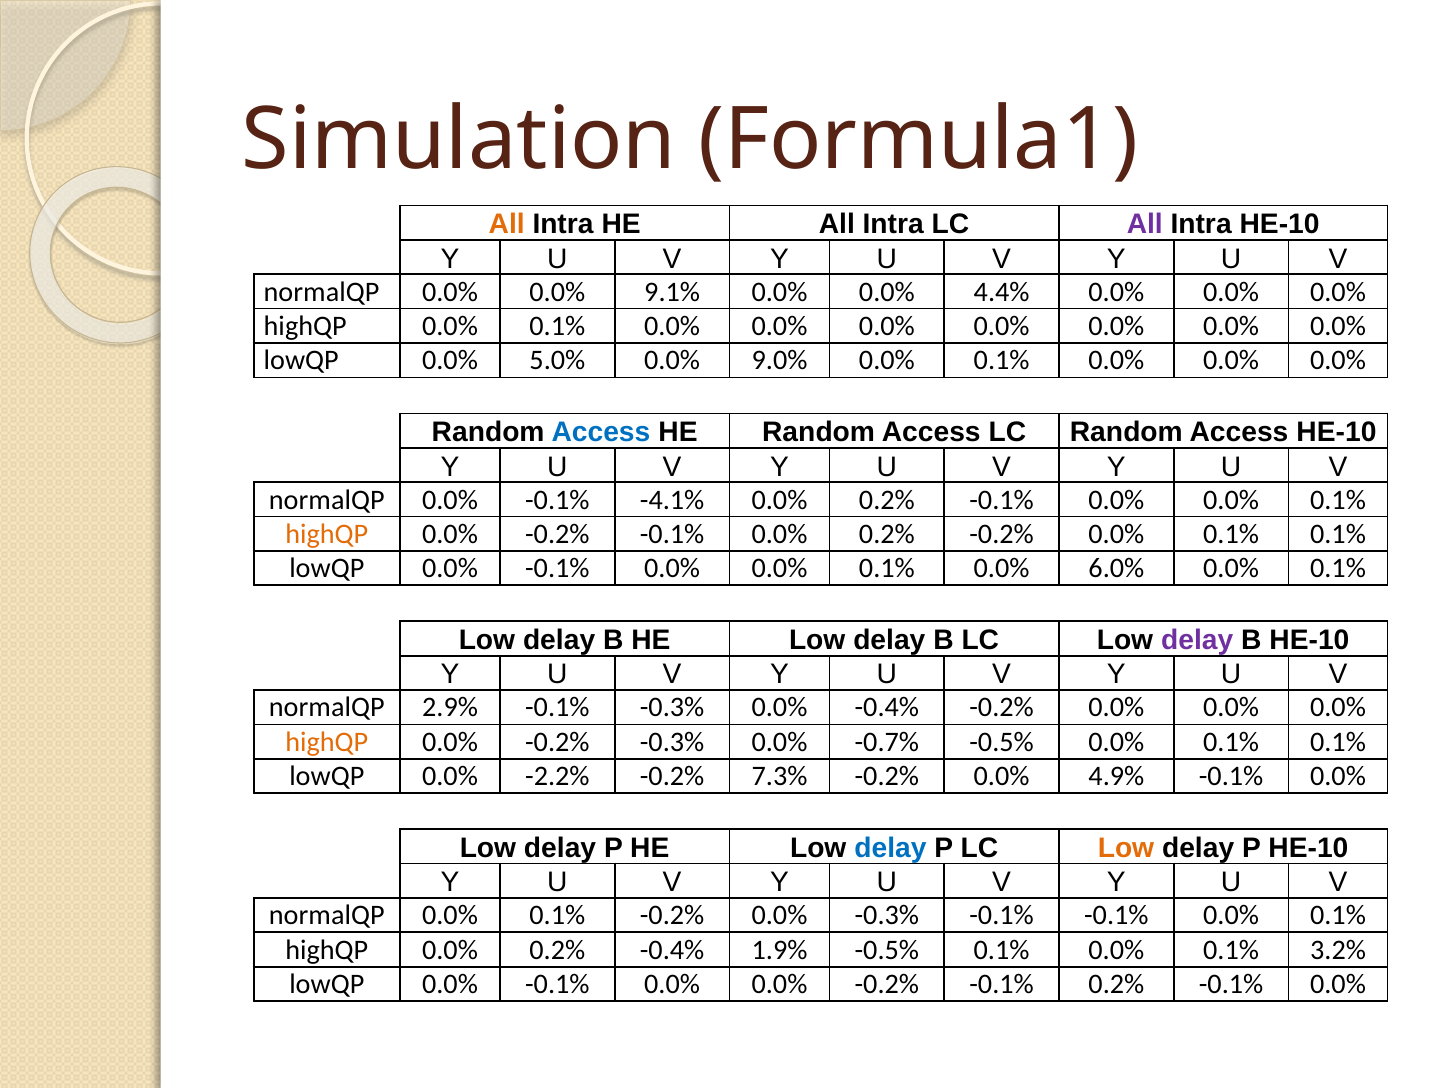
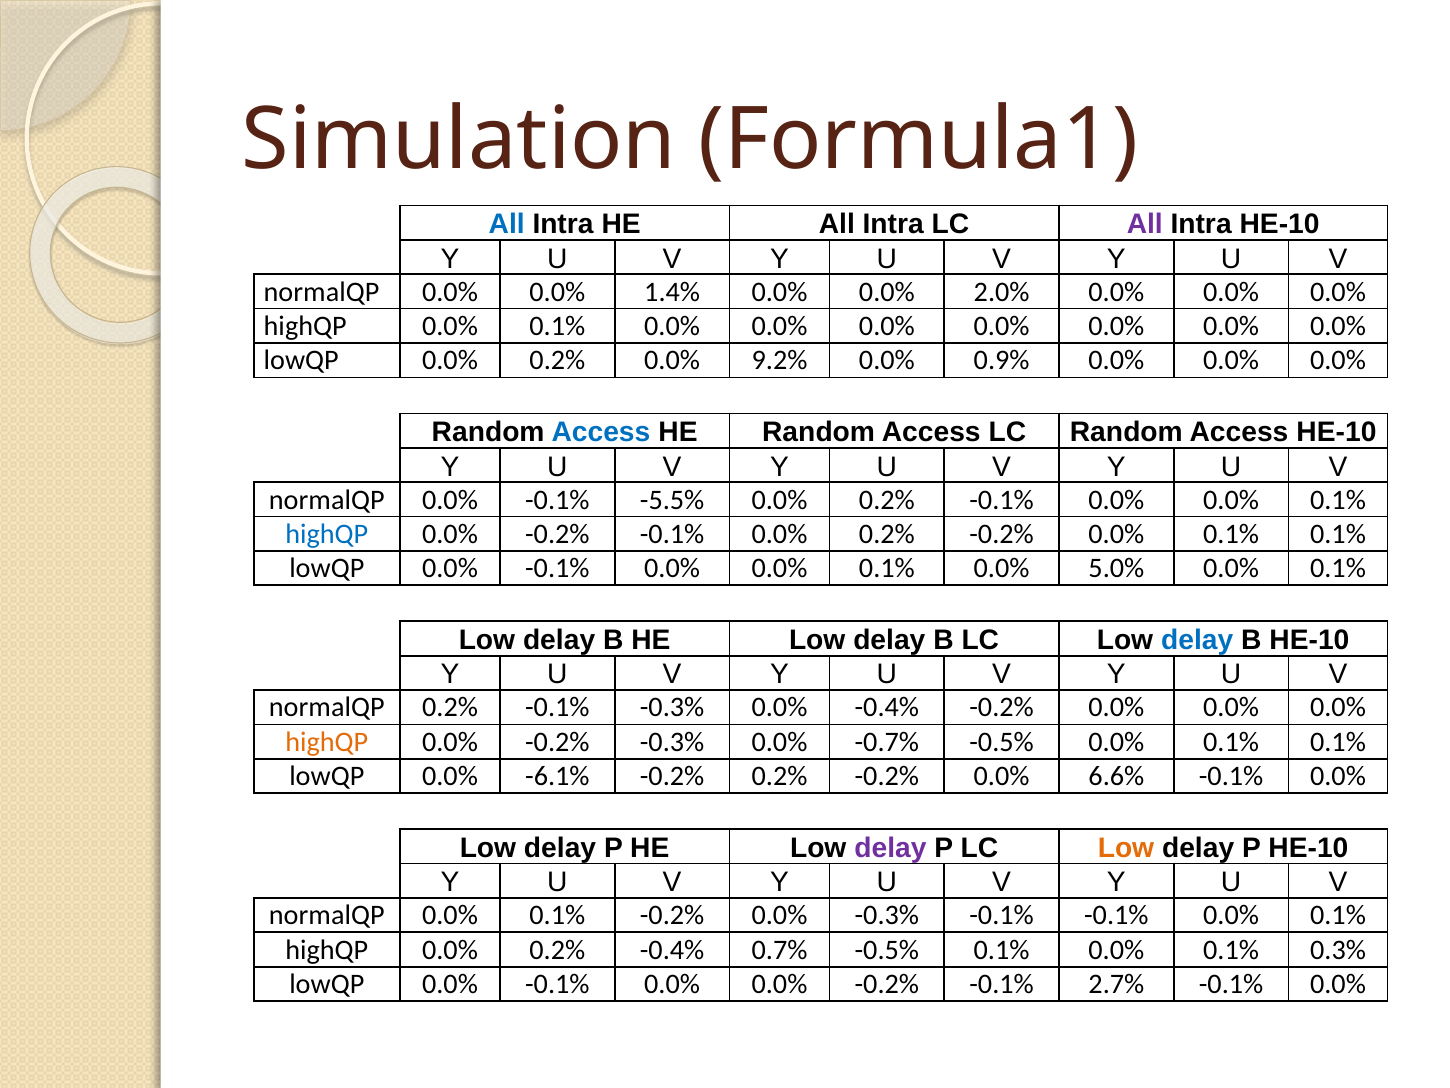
All at (507, 224) colour: orange -> blue
9.1%: 9.1% -> 1.4%
4.4%: 4.4% -> 2.0%
lowQP 0.0% 5.0%: 5.0% -> 0.2%
9.0%: 9.0% -> 9.2%
0.1% at (1002, 360): 0.1% -> 0.9%
-4.1%: -4.1% -> -5.5%
highQP at (327, 534) colour: orange -> blue
6.0%: 6.0% -> 5.0%
delay at (1197, 640) colour: purple -> blue
normalQP 2.9%: 2.9% -> 0.2%
-2.2%: -2.2% -> -6.1%
-0.2% 7.3%: 7.3% -> 0.2%
4.9%: 4.9% -> 6.6%
delay at (890, 848) colour: blue -> purple
1.9%: 1.9% -> 0.7%
3.2%: 3.2% -> 0.3%
-0.1% 0.2%: 0.2% -> 2.7%
